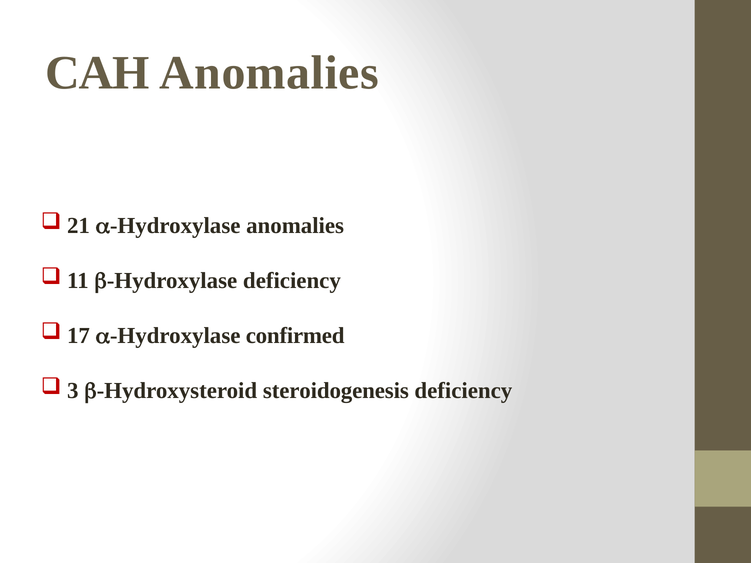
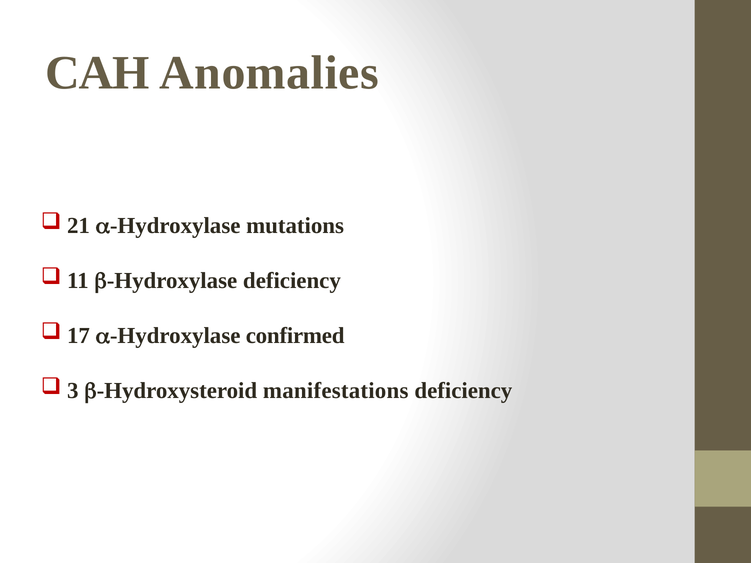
anomalies at (295, 226): anomalies -> mutations
steroidogenesis: steroidogenesis -> manifestations
